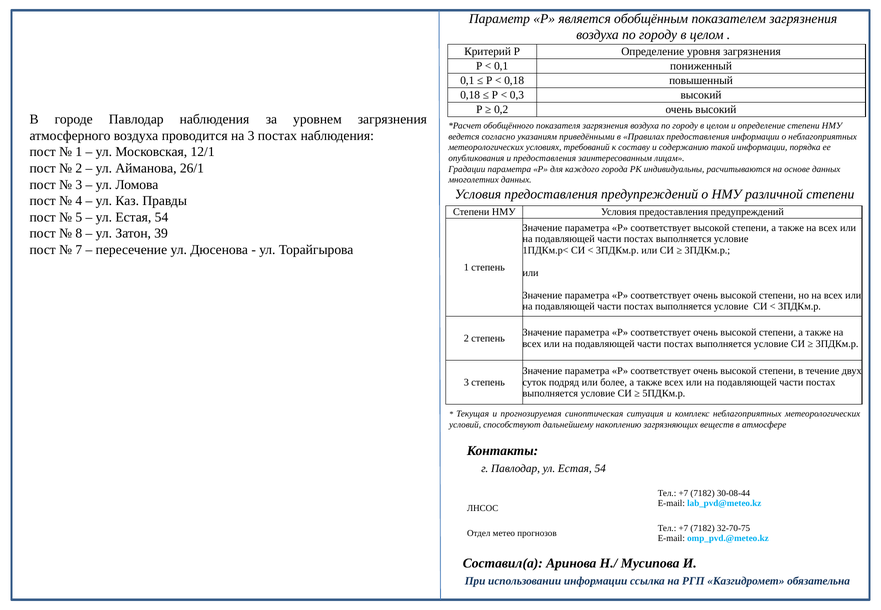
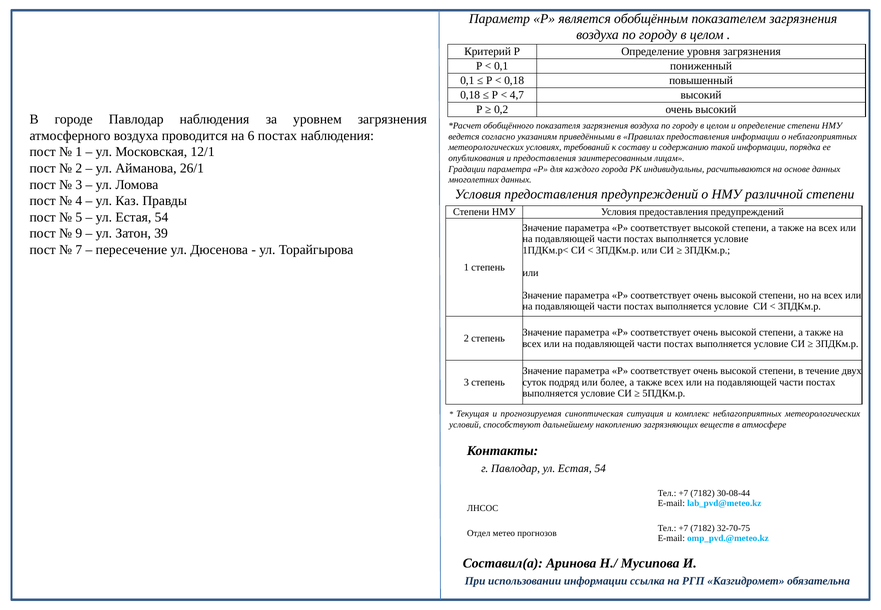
0,3: 0,3 -> 4,7
на 3: 3 -> 6
8: 8 -> 9
